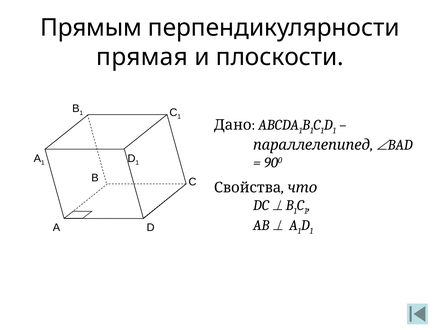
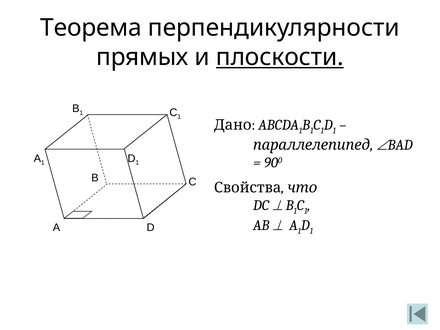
Прямым: Прямым -> Теорема
прямая: прямая -> прямых
плоскости underline: none -> present
